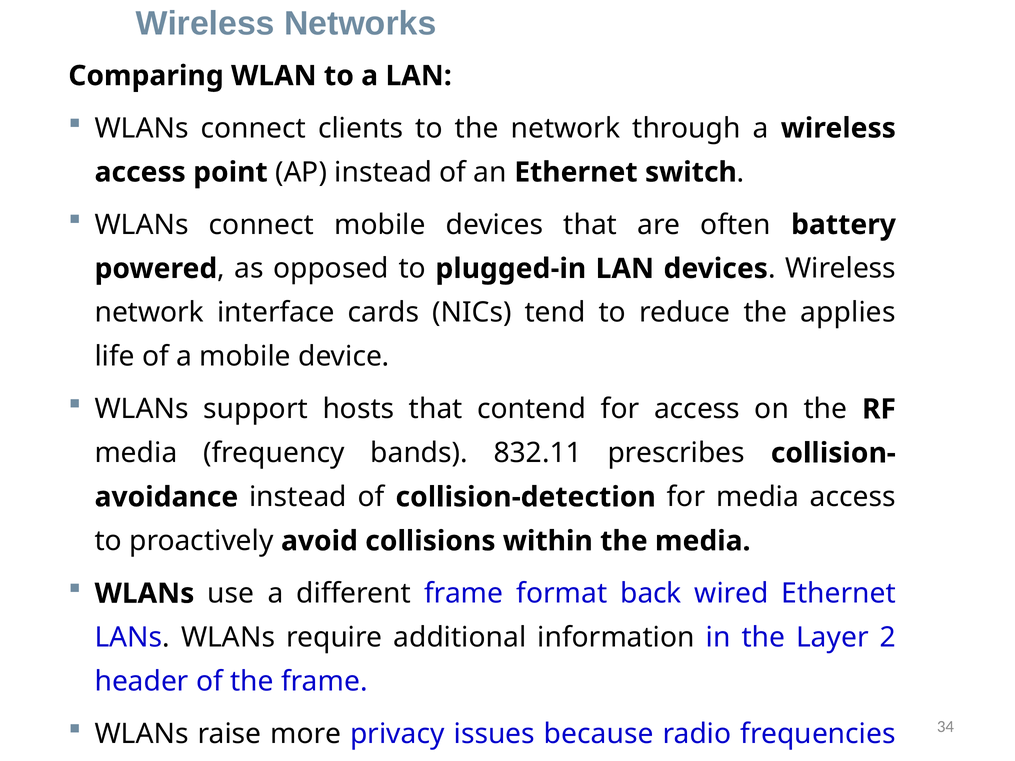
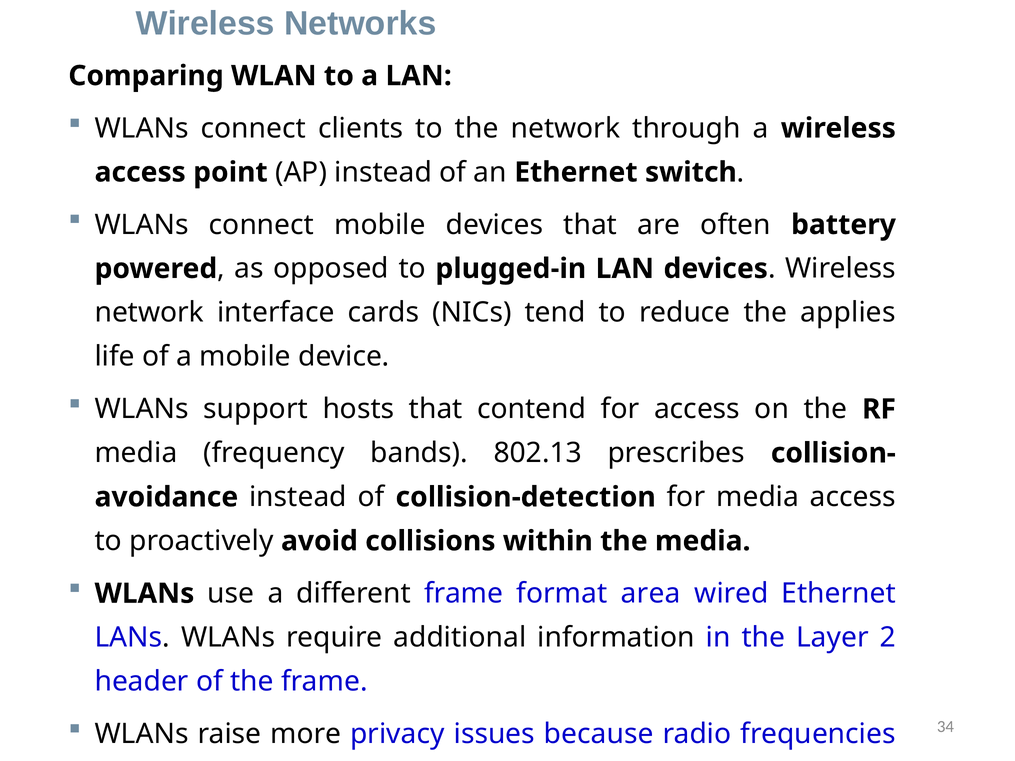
832.11: 832.11 -> 802.13
back: back -> area
